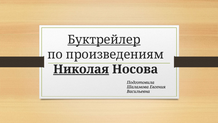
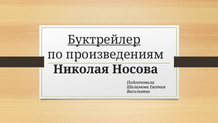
Николая underline: present -> none
